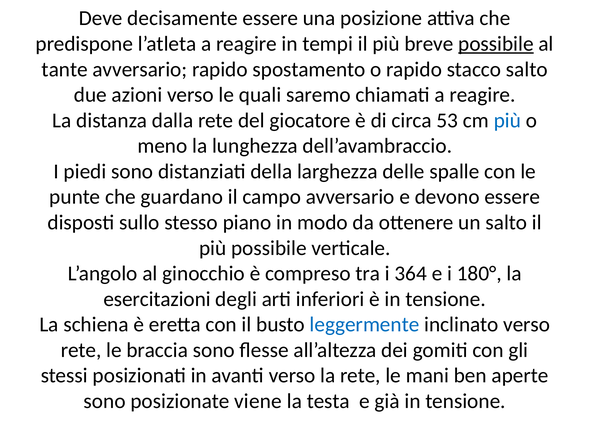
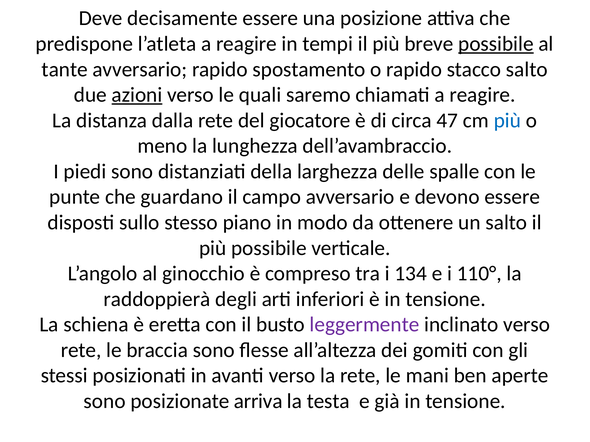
azioni underline: none -> present
53: 53 -> 47
364: 364 -> 134
180°: 180° -> 110°
esercitazioni: esercitazioni -> raddoppierà
leggermente colour: blue -> purple
viene: viene -> arriva
